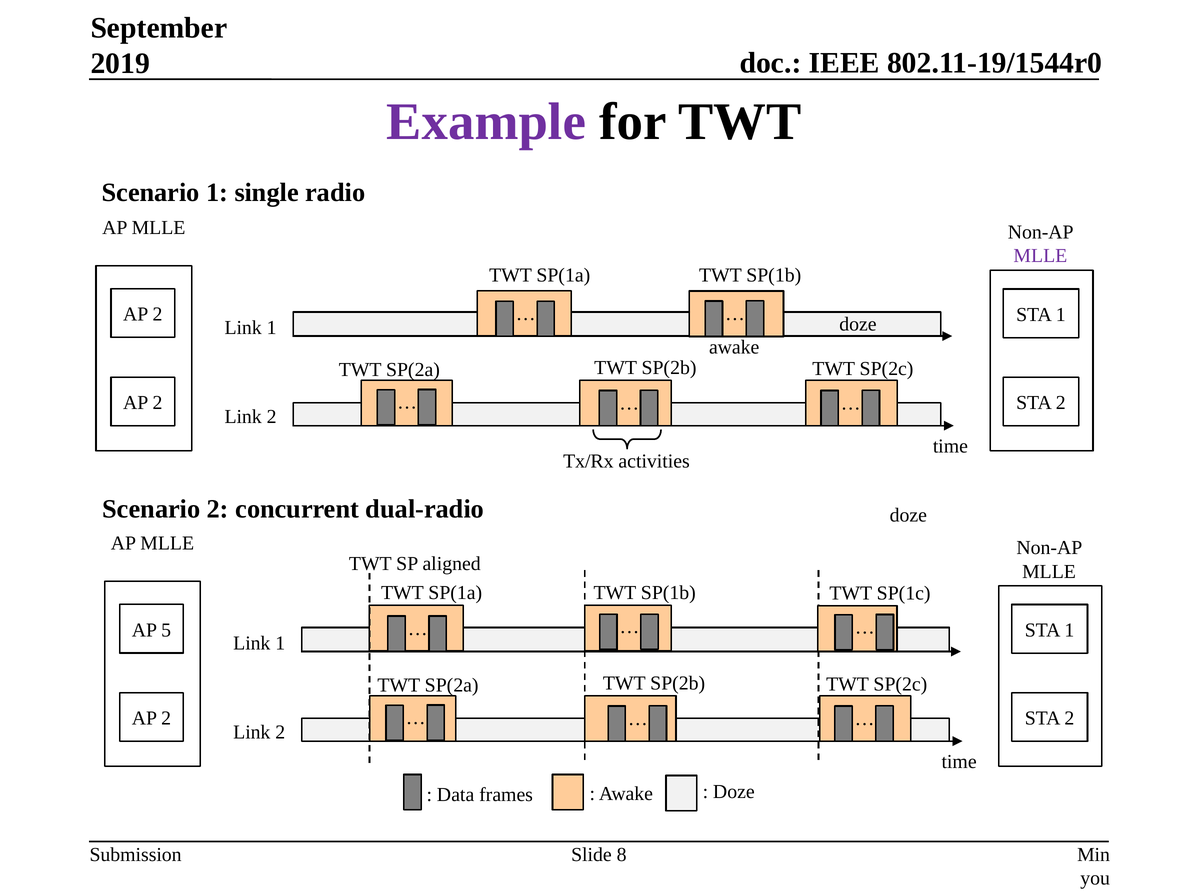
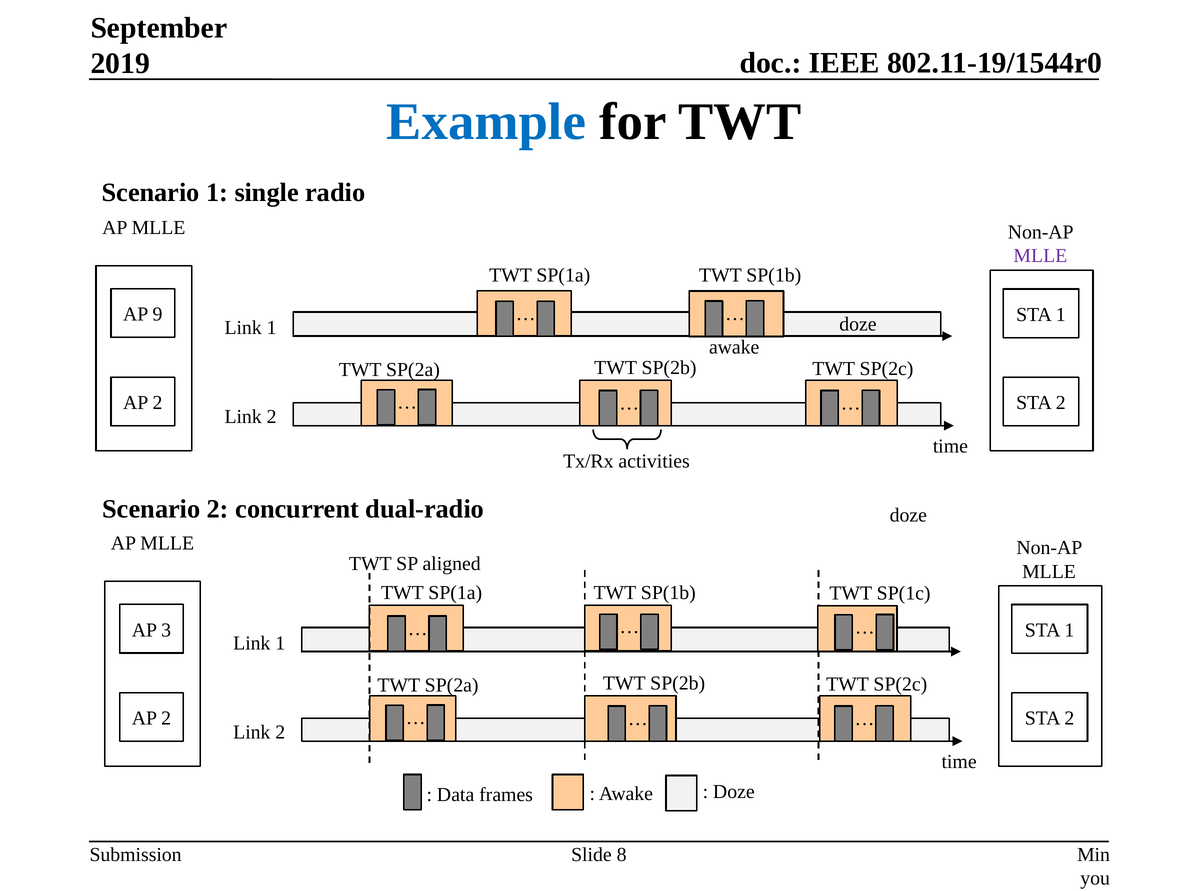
Example colour: purple -> blue
2 at (158, 314): 2 -> 9
5: 5 -> 3
